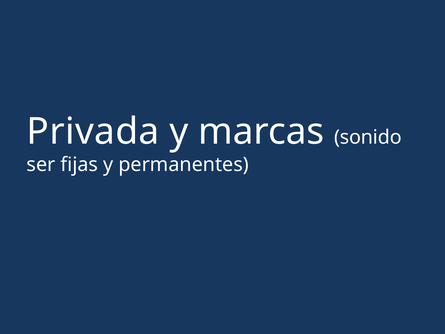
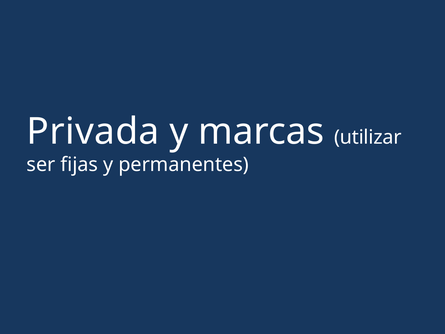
sonido: sonido -> utilizar
